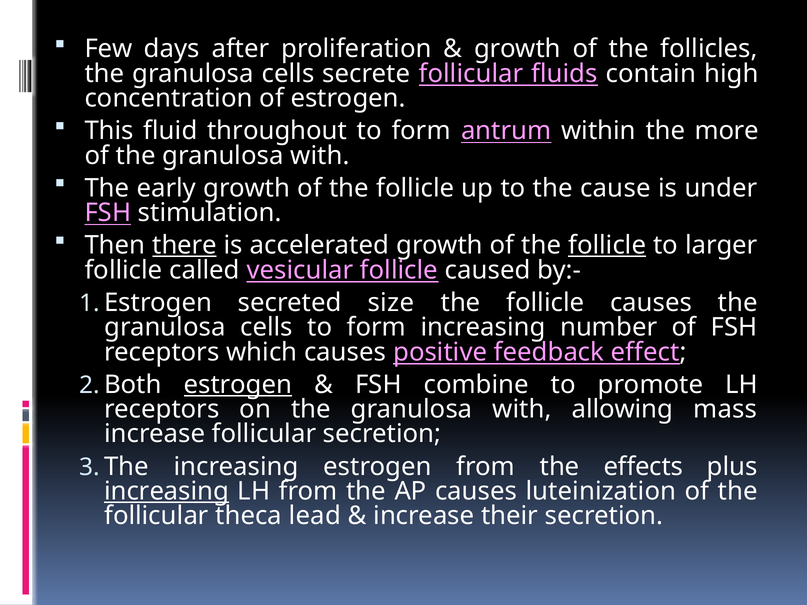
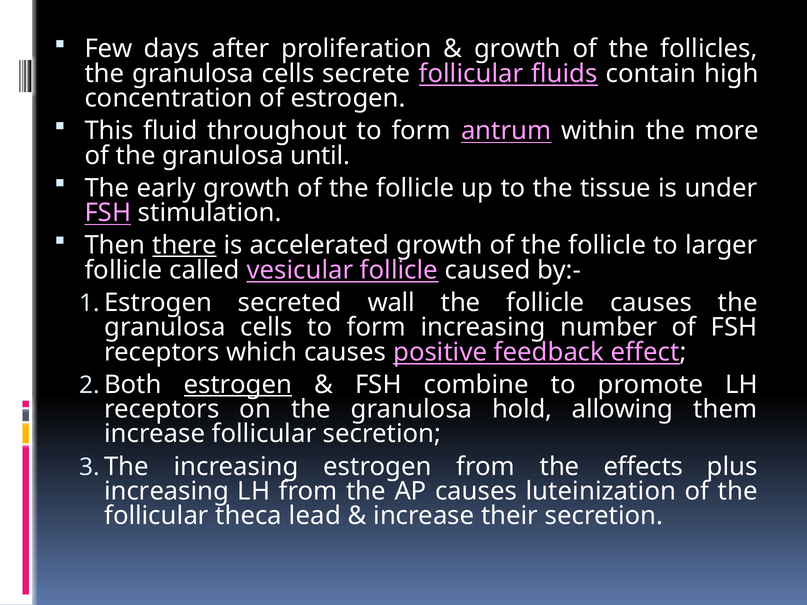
of the granulosa with: with -> until
cause: cause -> tissue
follicle at (607, 245) underline: present -> none
size: size -> wall
on the granulosa with: with -> hold
mass: mass -> them
increasing at (167, 491) underline: present -> none
